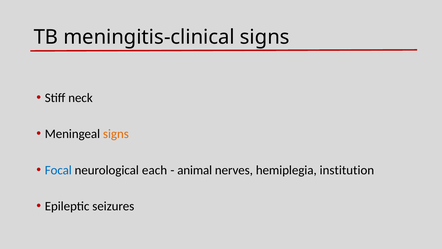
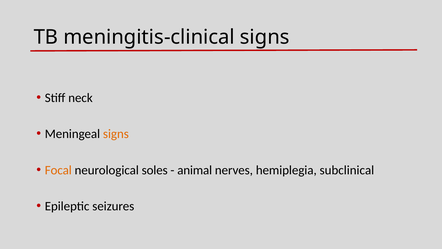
Focal colour: blue -> orange
each: each -> soles
institution: institution -> subclinical
